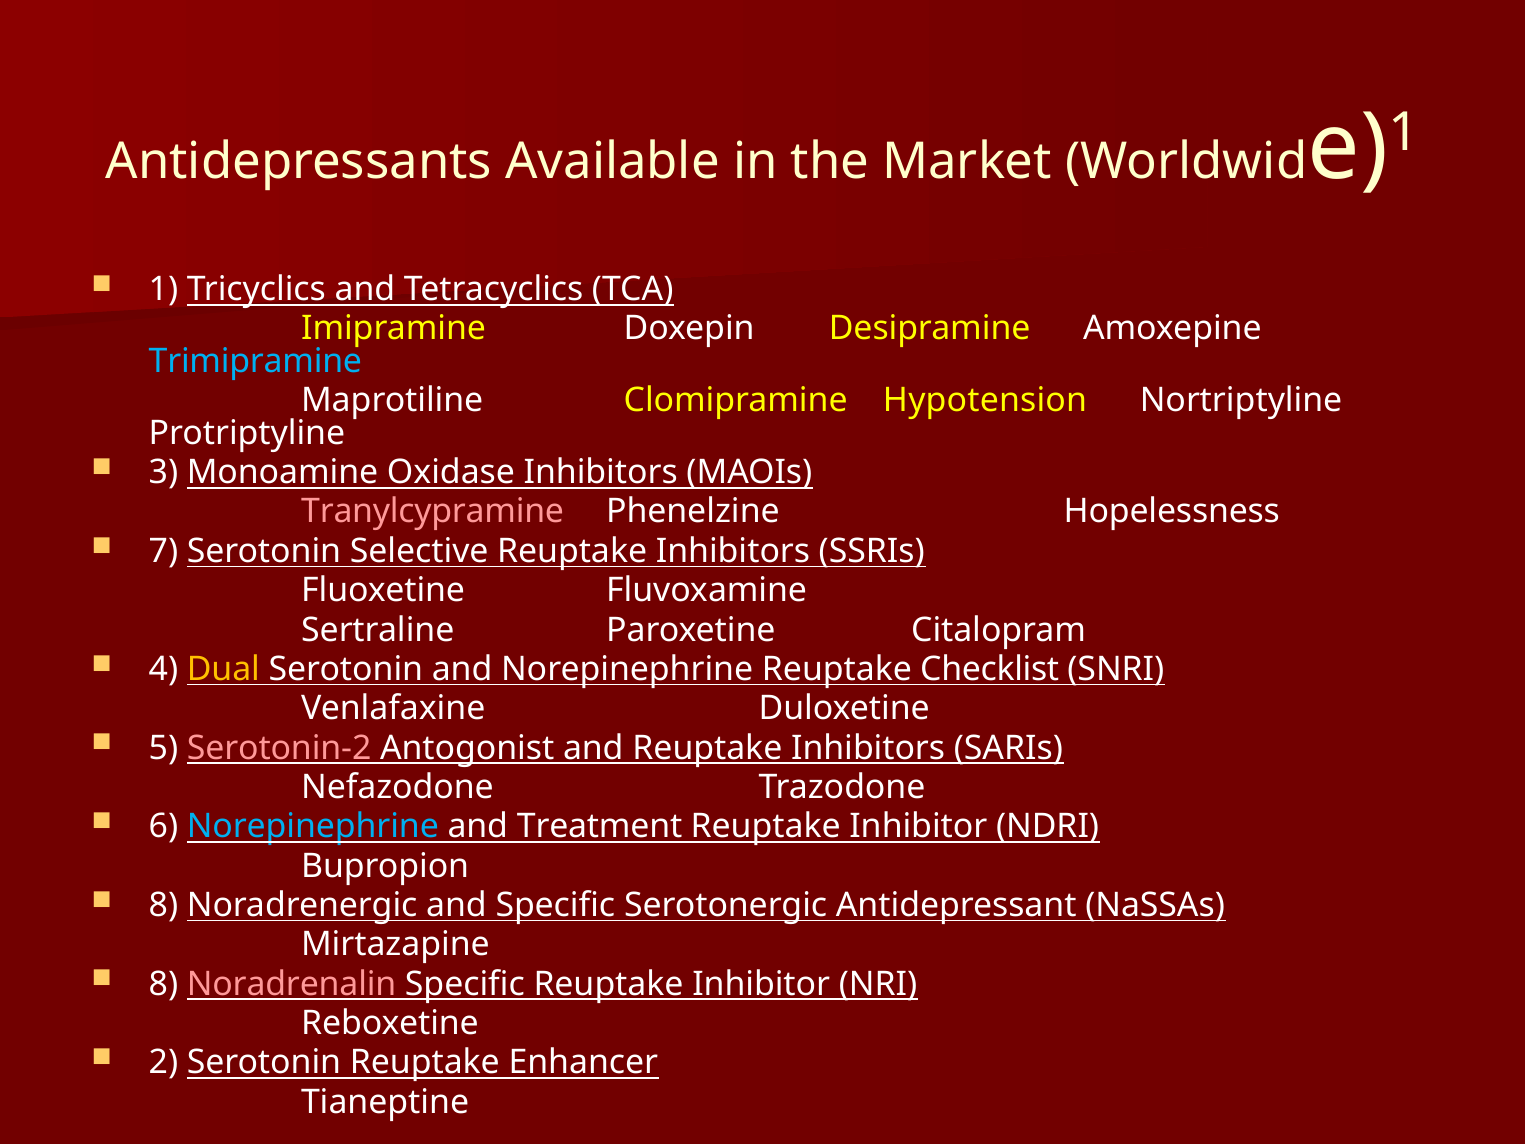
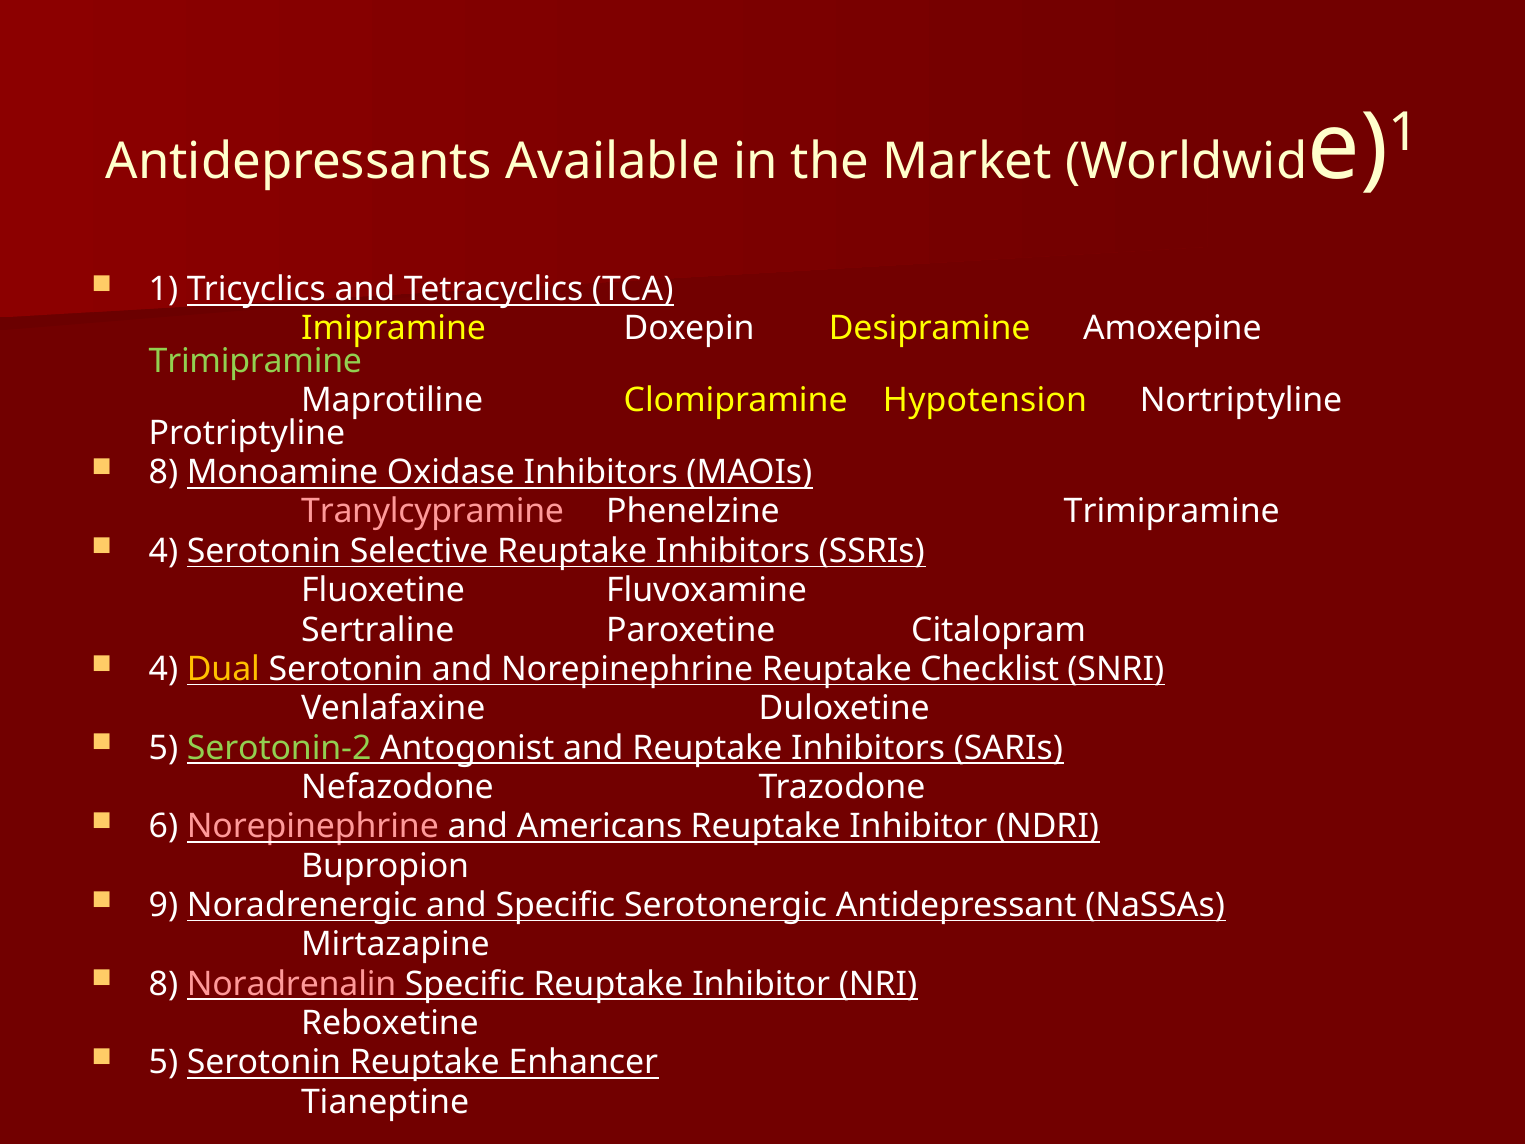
Trimipramine at (255, 361) colour: light blue -> light green
3 at (163, 472): 3 -> 8
Phenelzine Hopelessness: Hopelessness -> Trimipramine
7 at (163, 551): 7 -> 4
Serotonin-2 colour: pink -> light green
Norepinephrine at (313, 826) colour: light blue -> pink
Treatment: Treatment -> Americans
8 at (163, 905): 8 -> 9
2 at (163, 1062): 2 -> 5
